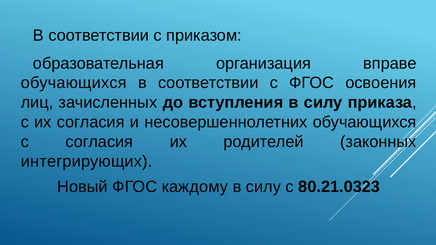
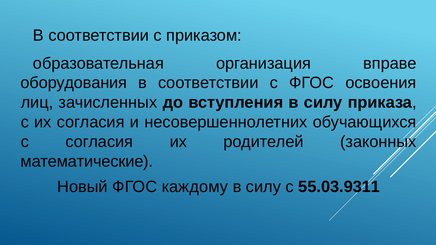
обучающихся at (74, 83): обучающихся -> оборудования
интегрирующих: интегрирующих -> математические
80.21.0323: 80.21.0323 -> 55.03.9311
